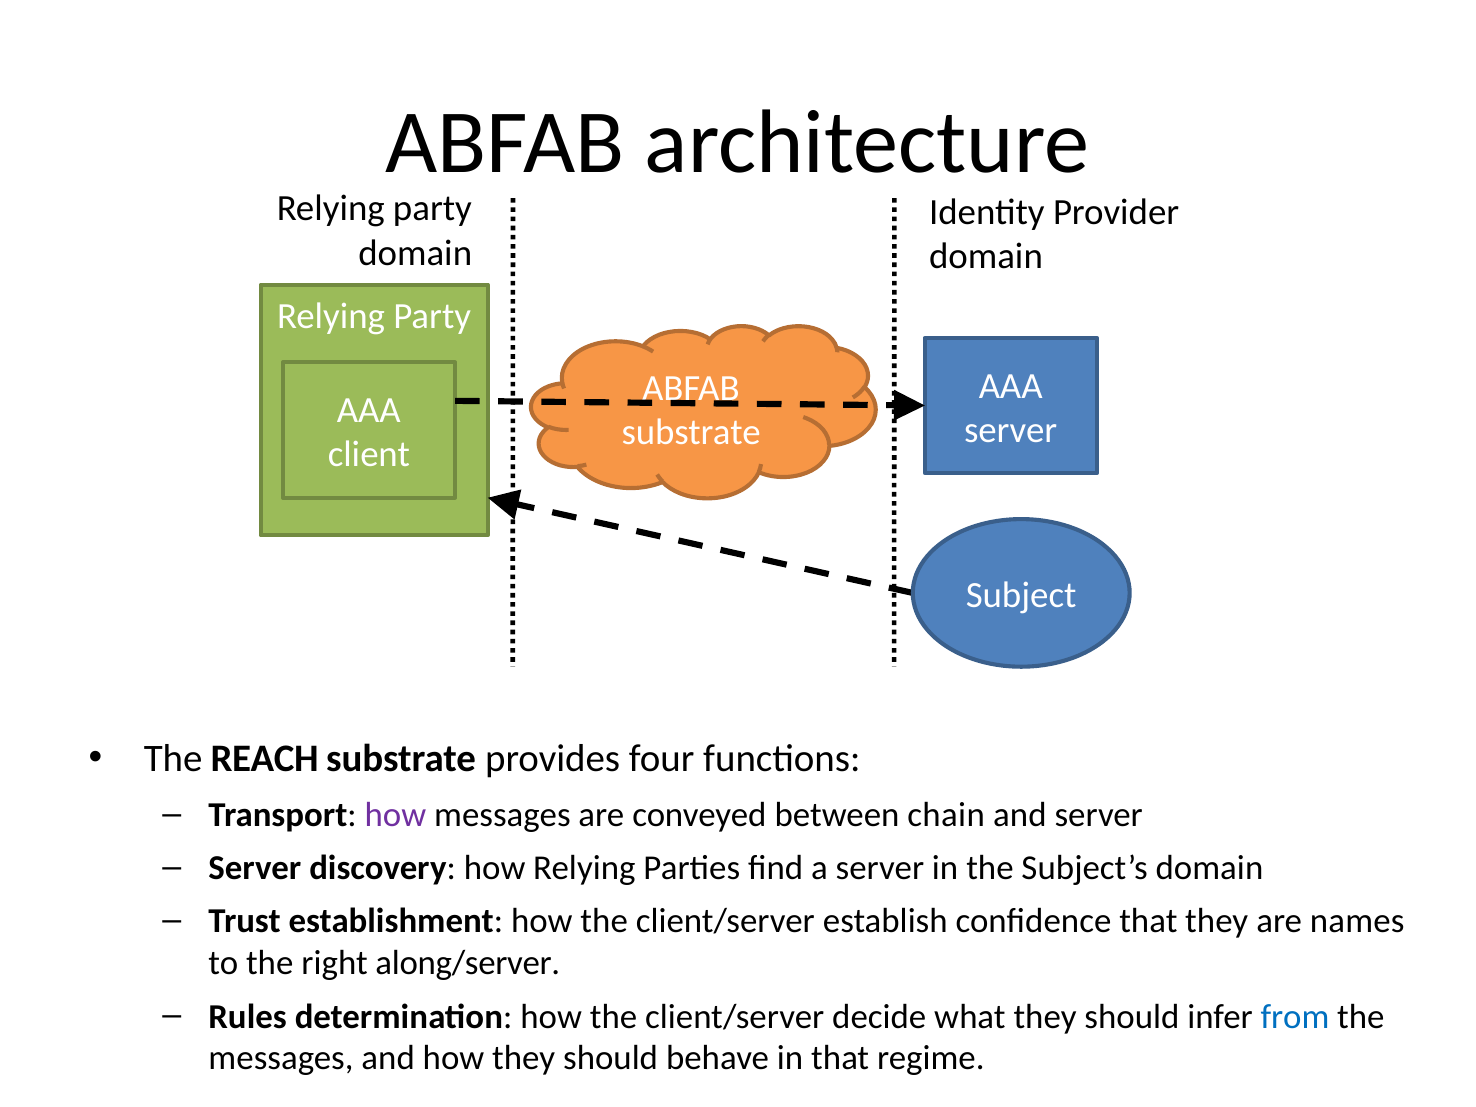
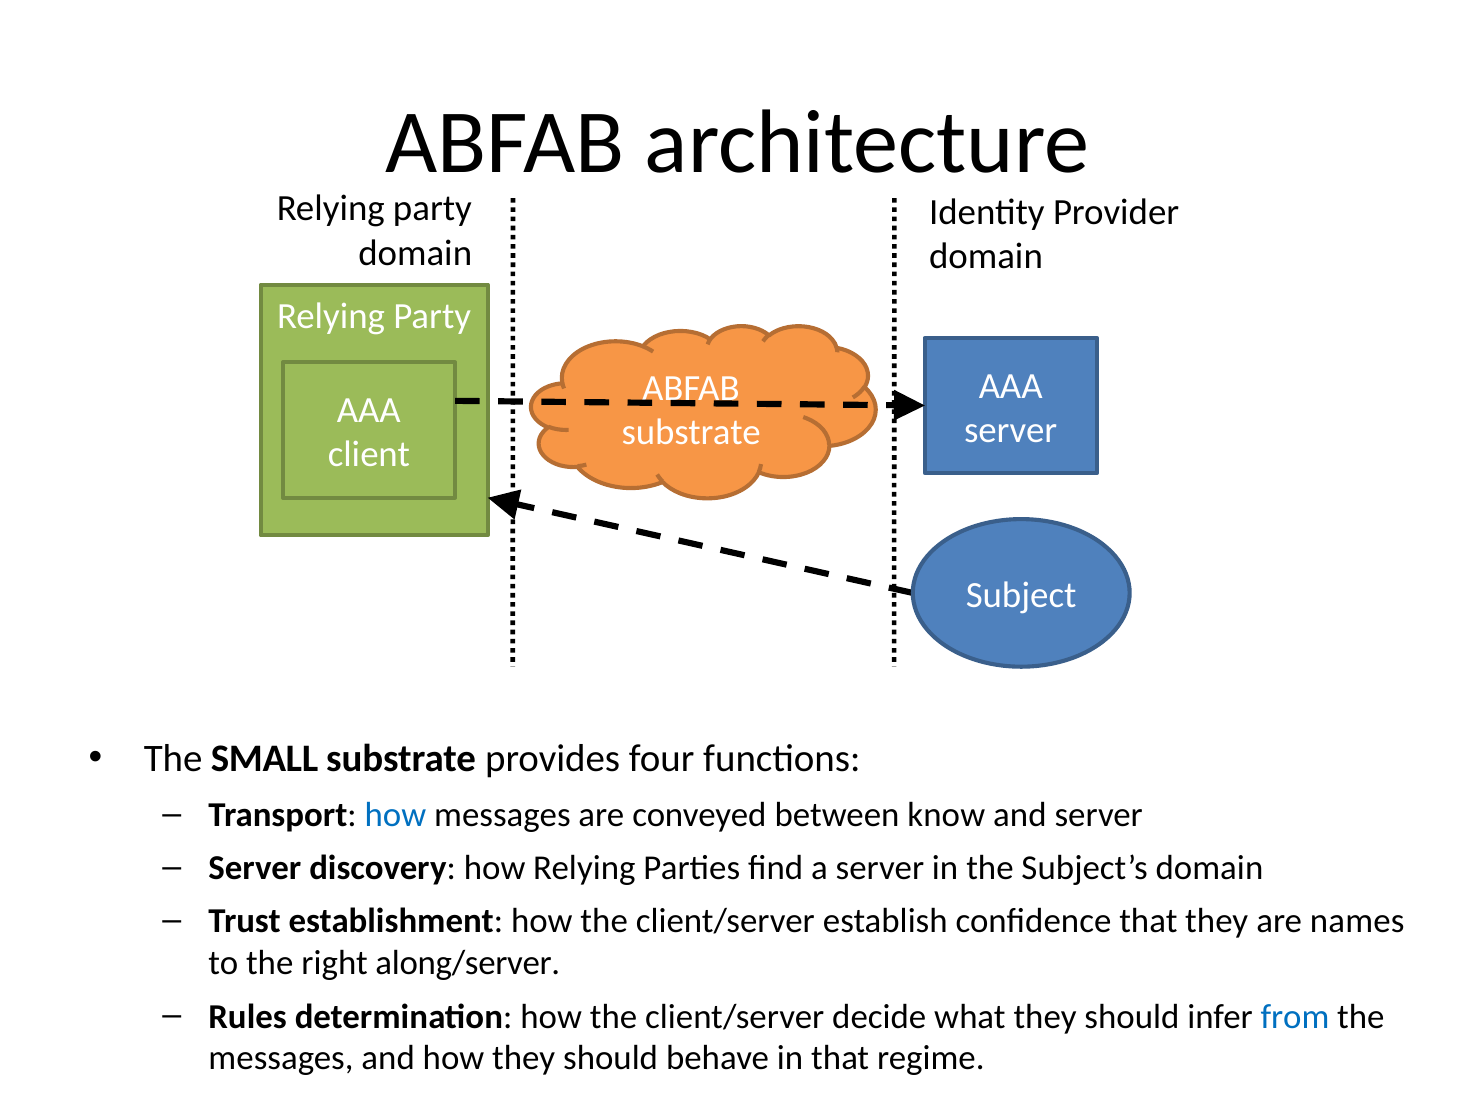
REACH: REACH -> SMALL
how at (395, 815) colour: purple -> blue
chain: chain -> know
